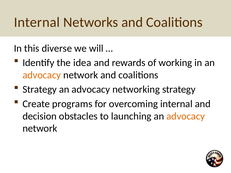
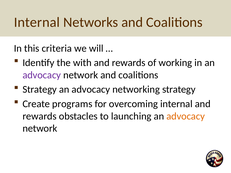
diverse: diverse -> criteria
idea: idea -> with
advocacy at (42, 75) colour: orange -> purple
decision at (40, 116): decision -> rewards
